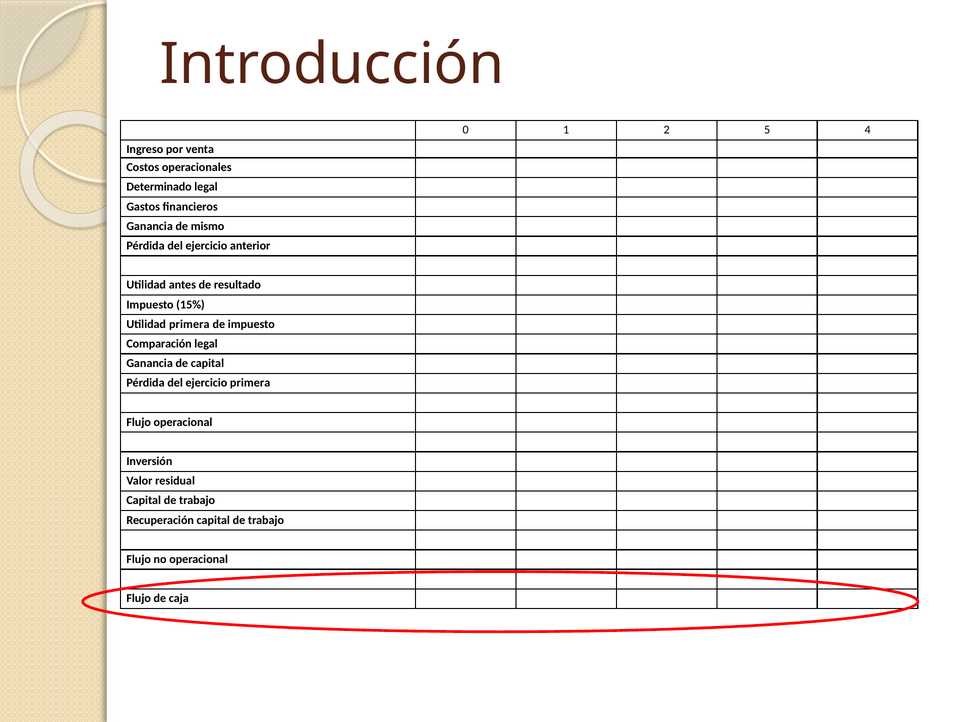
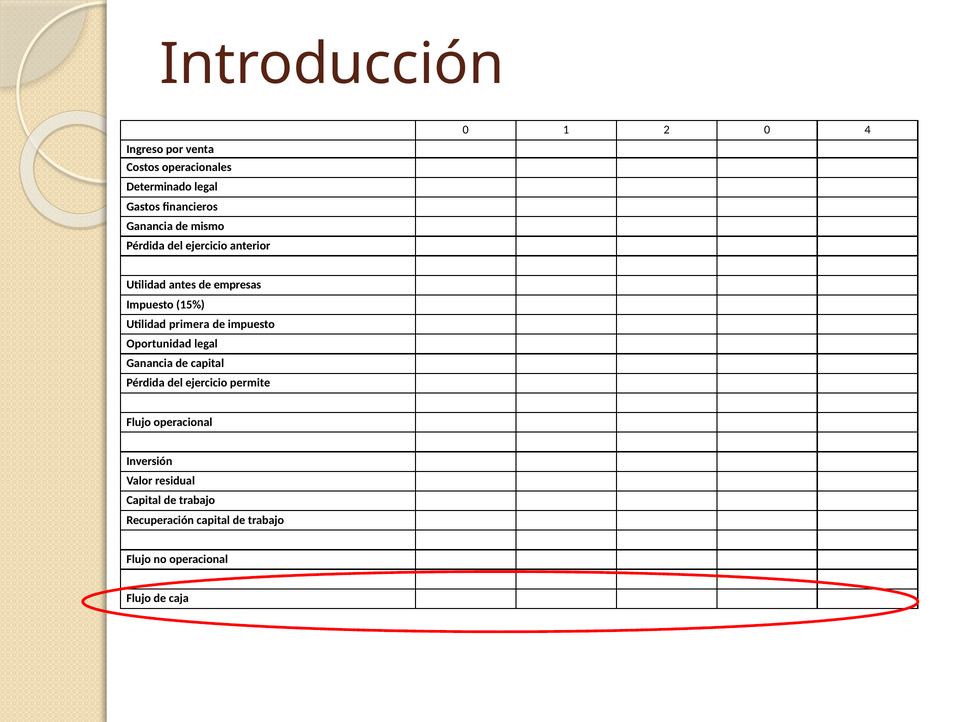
2 5: 5 -> 0
resultado: resultado -> empresas
Comparación: Comparación -> Oportunidad
ejercicio primera: primera -> permite
